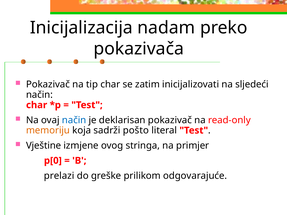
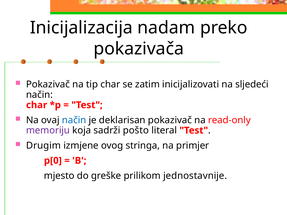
memoriju colour: orange -> purple
Vještine: Vještine -> Drugim
prelazi: prelazi -> mjesto
odgovarajuće: odgovarajuće -> jednostavnije
